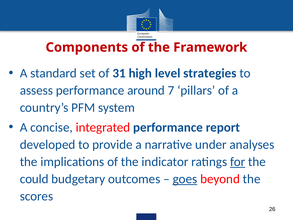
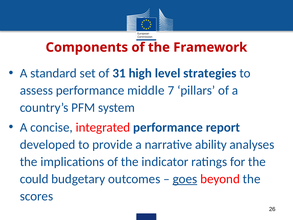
around: around -> middle
under: under -> ability
for underline: present -> none
